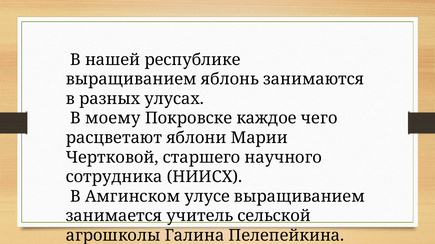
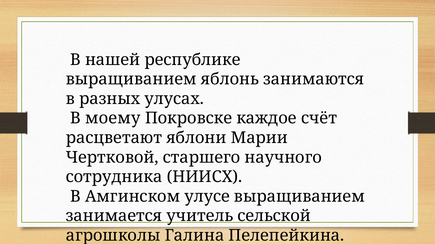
чего: чего -> счёт
